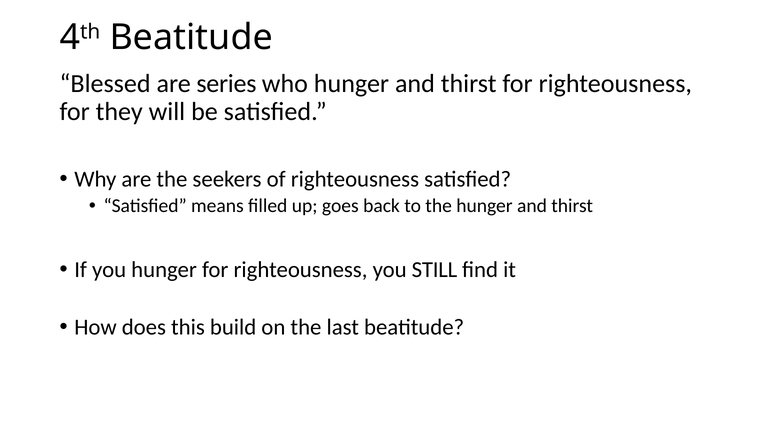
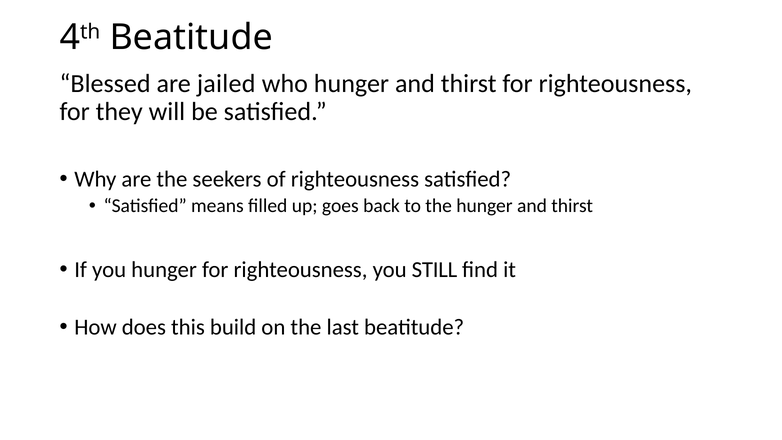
series: series -> jailed
